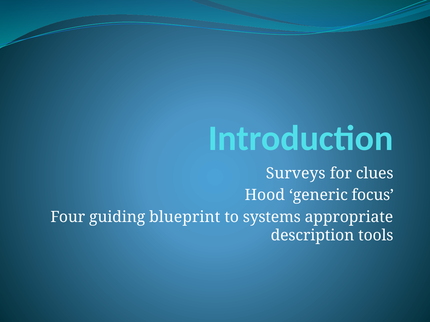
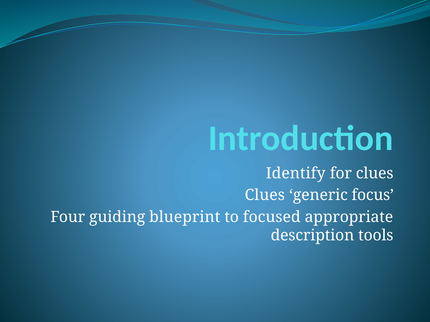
Surveys: Surveys -> Identify
Hood at (265, 196): Hood -> Clues
systems: systems -> focused
